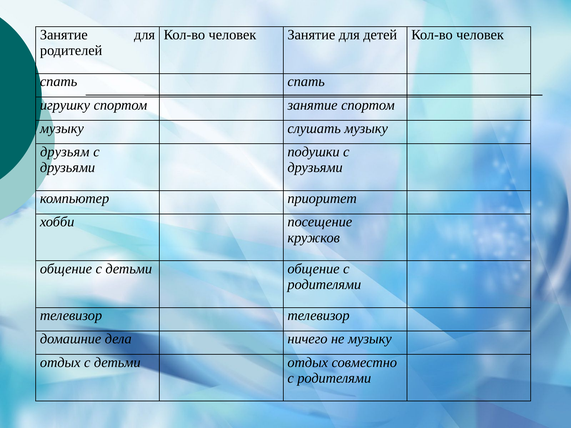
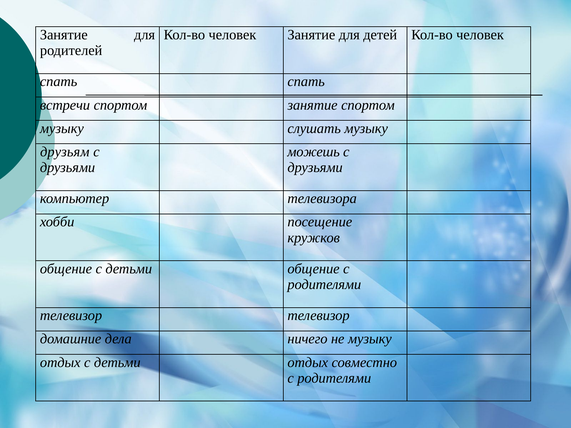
игрушку: игрушку -> встречи
подушки: подушки -> можешь
приоритет: приоритет -> телевизора
